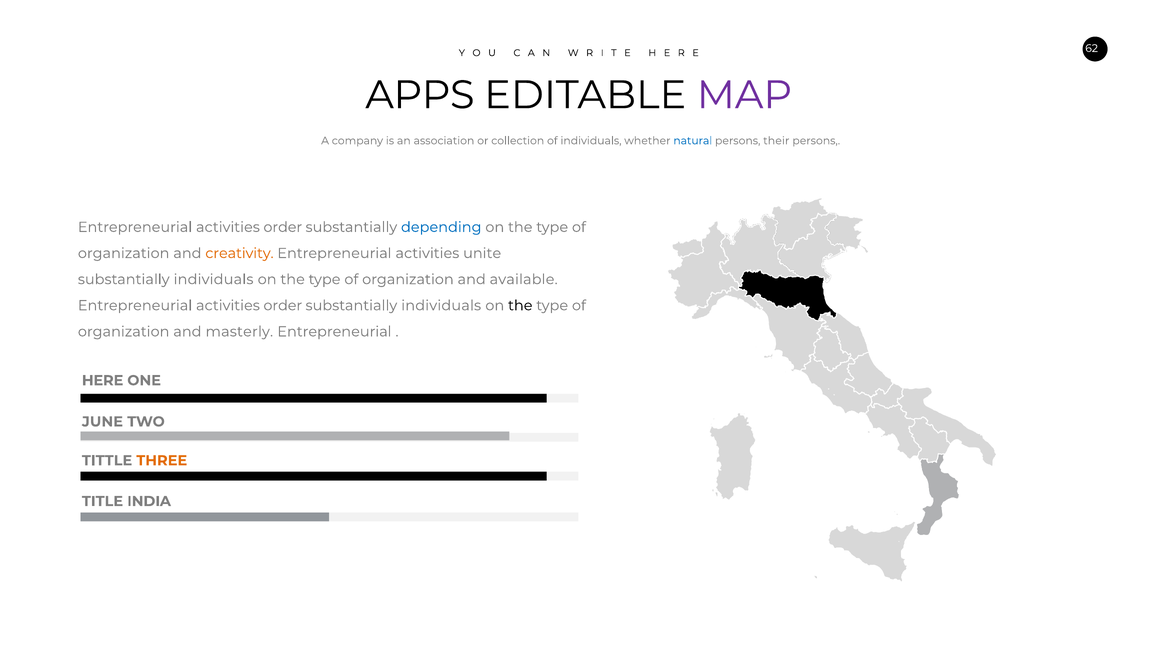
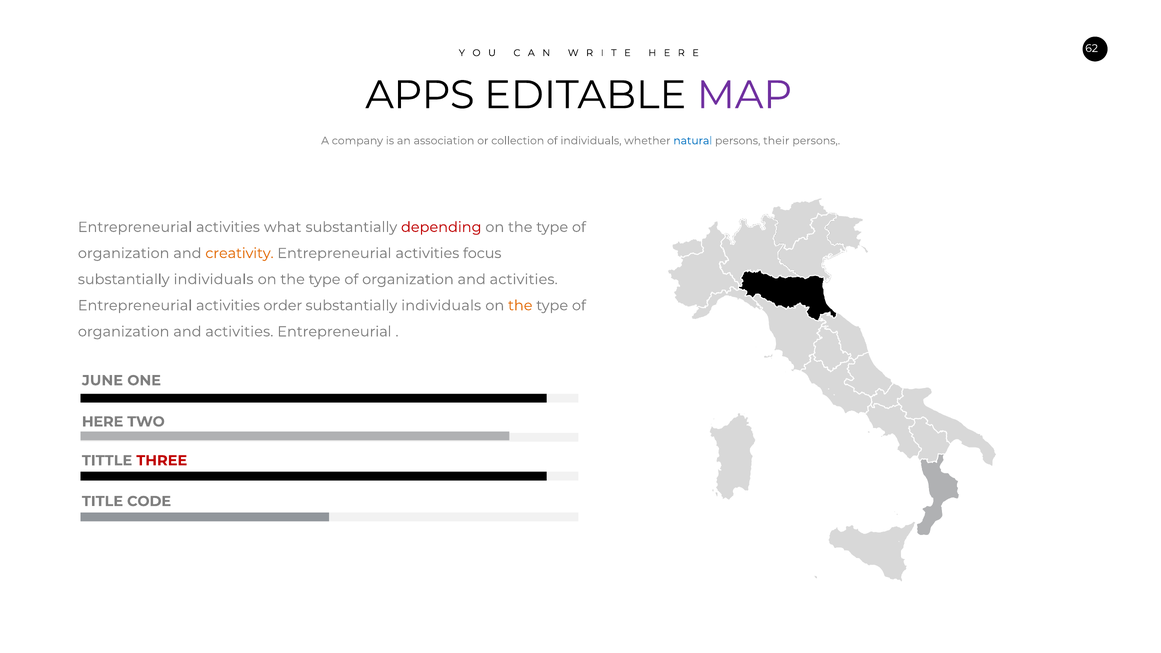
order at (283, 227): order -> what
depending colour: blue -> red
unite: unite -> focus
available at (524, 279): available -> activities
the at (520, 306) colour: black -> orange
masterly at (239, 332): masterly -> activities
HERE: HERE -> JUNE
JUNE: JUNE -> HERE
THREE colour: orange -> red
INDIA: INDIA -> CODE
